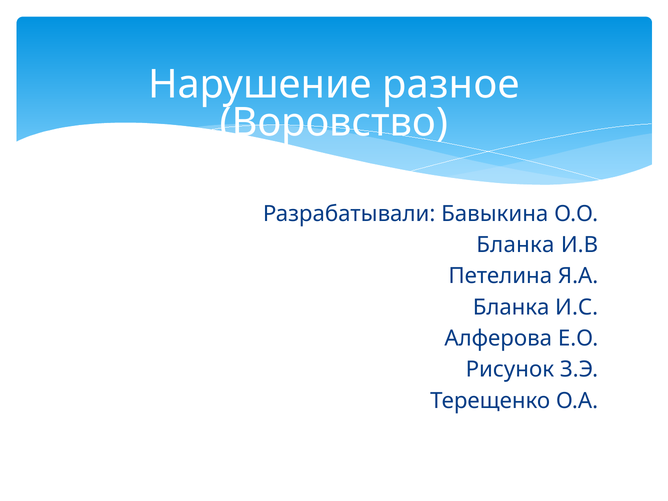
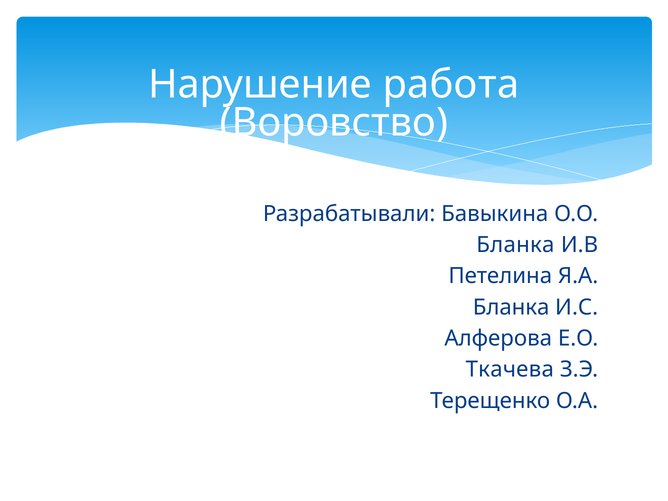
разное: разное -> работа
Рисунок: Рисунок -> Ткачева
